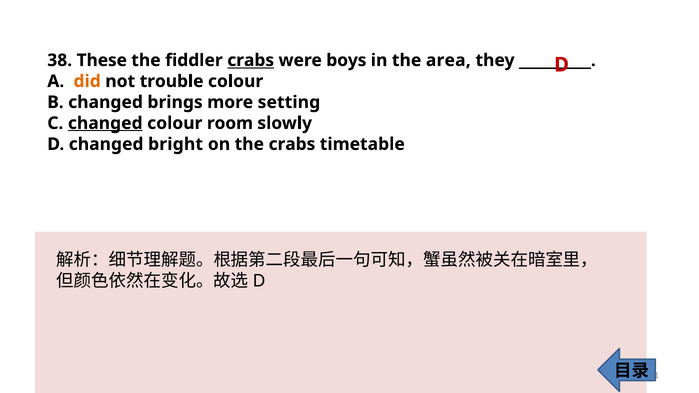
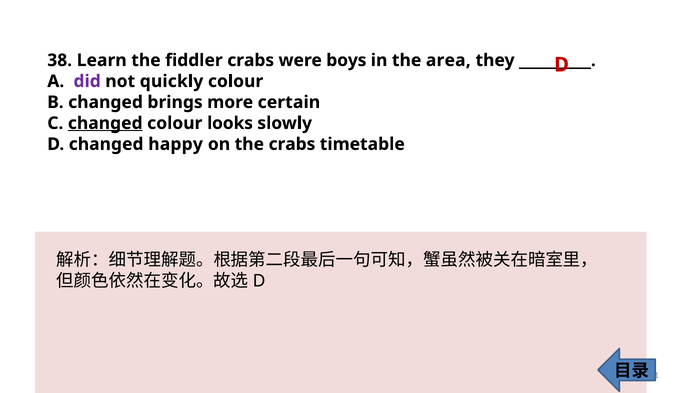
These: These -> Learn
crabs at (251, 60) underline: present -> none
did colour: orange -> purple
trouble: trouble -> quickly
setting: setting -> certain
room: room -> looks
bright: bright -> happy
